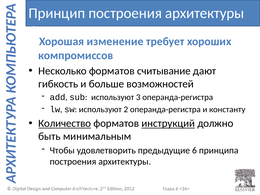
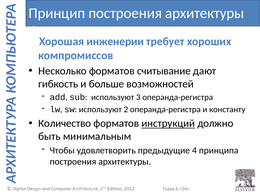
изменение: изменение -> инженерии
Количество underline: present -> none
предыдущие 6: 6 -> 4
